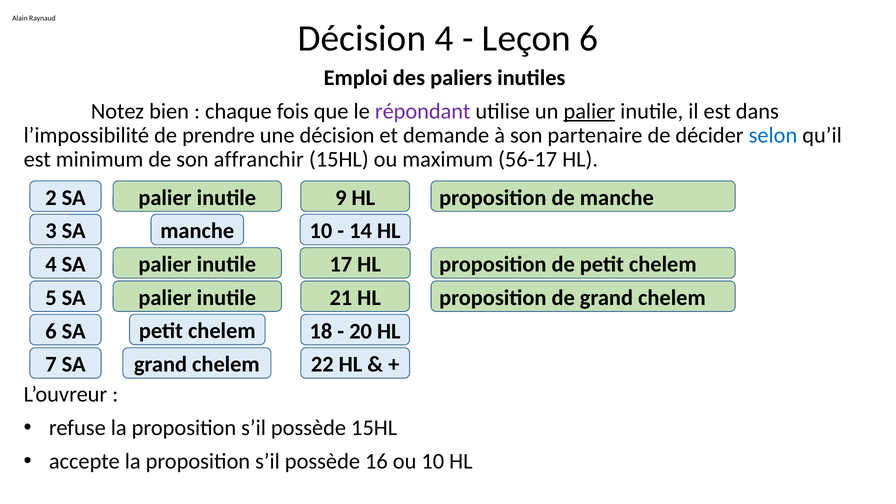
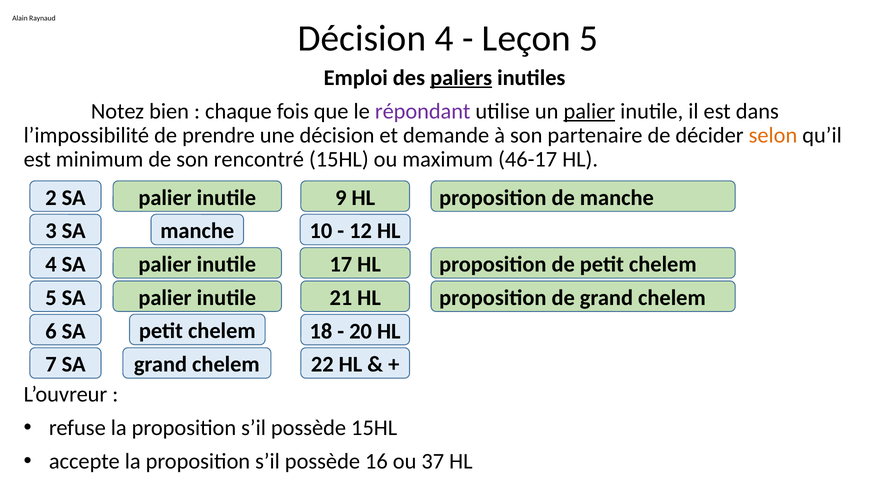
Leçon 6: 6 -> 5
paliers underline: none -> present
selon colour: blue -> orange
affranchir: affranchir -> rencontré
56-17: 56-17 -> 46-17
14: 14 -> 12
ou 10: 10 -> 37
